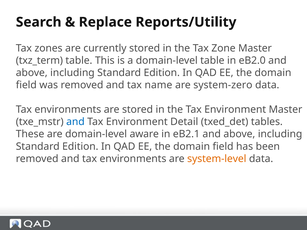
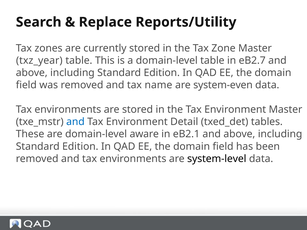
txz_term: txz_term -> txz_year
eB2.0: eB2.0 -> eB2.7
system-zero: system-zero -> system-even
system-level colour: orange -> black
